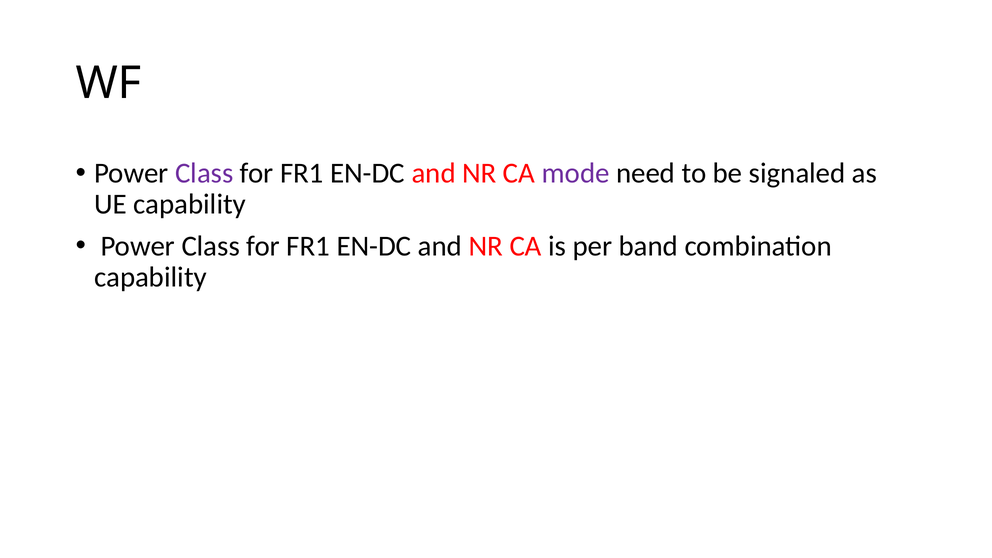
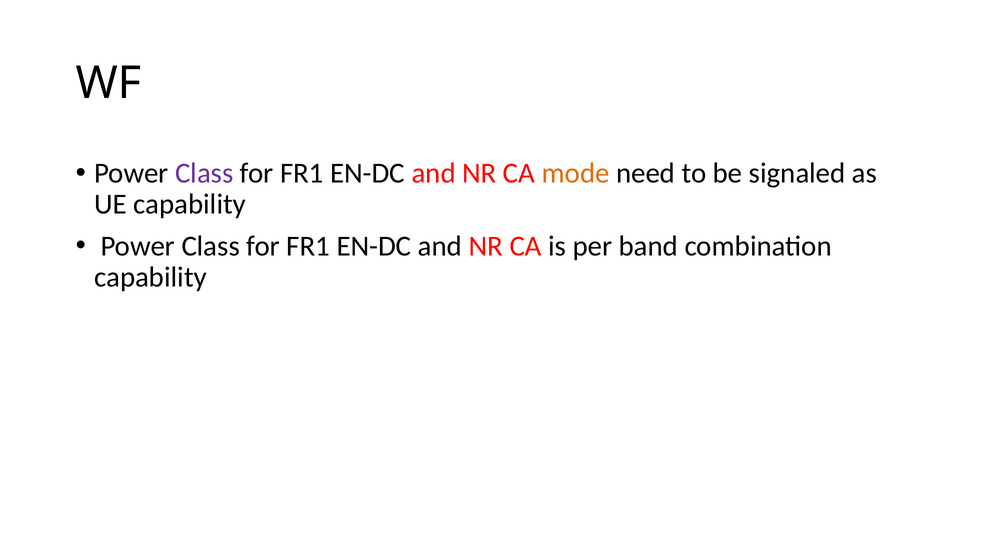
mode colour: purple -> orange
